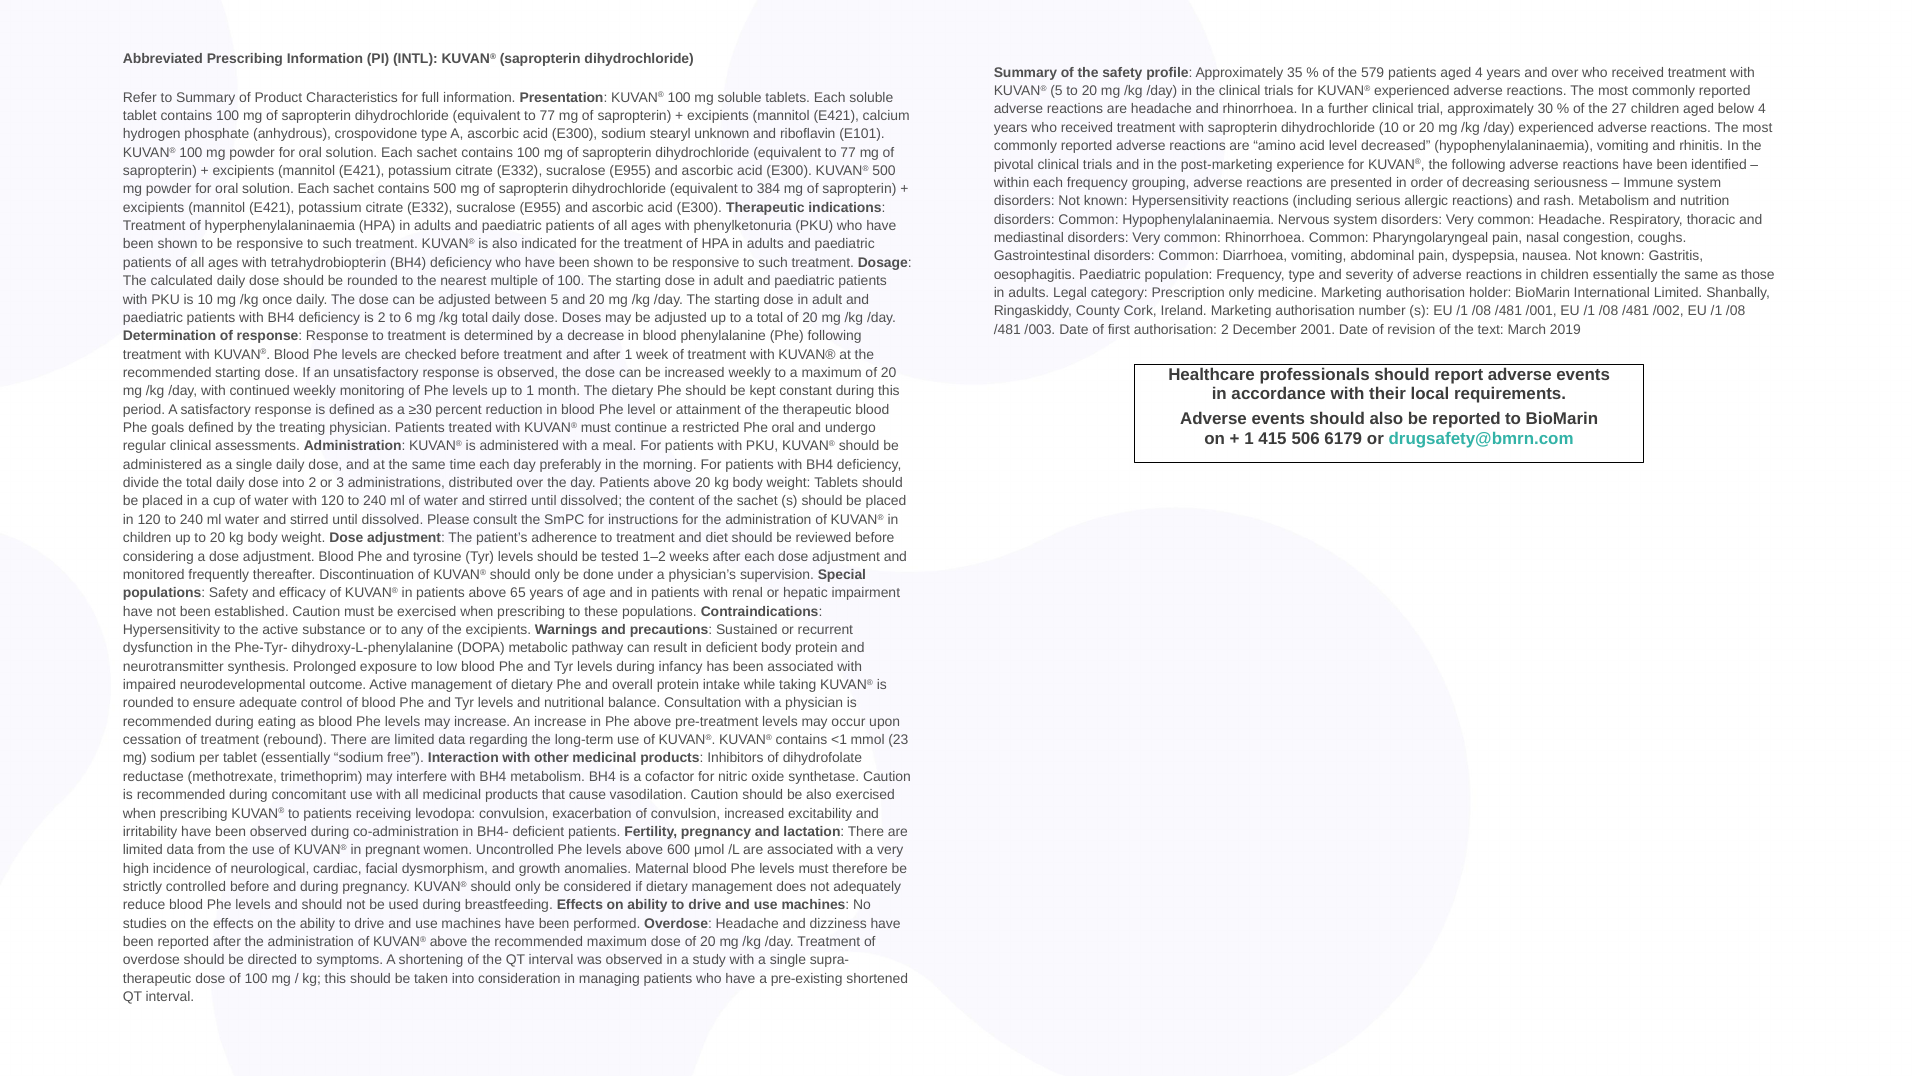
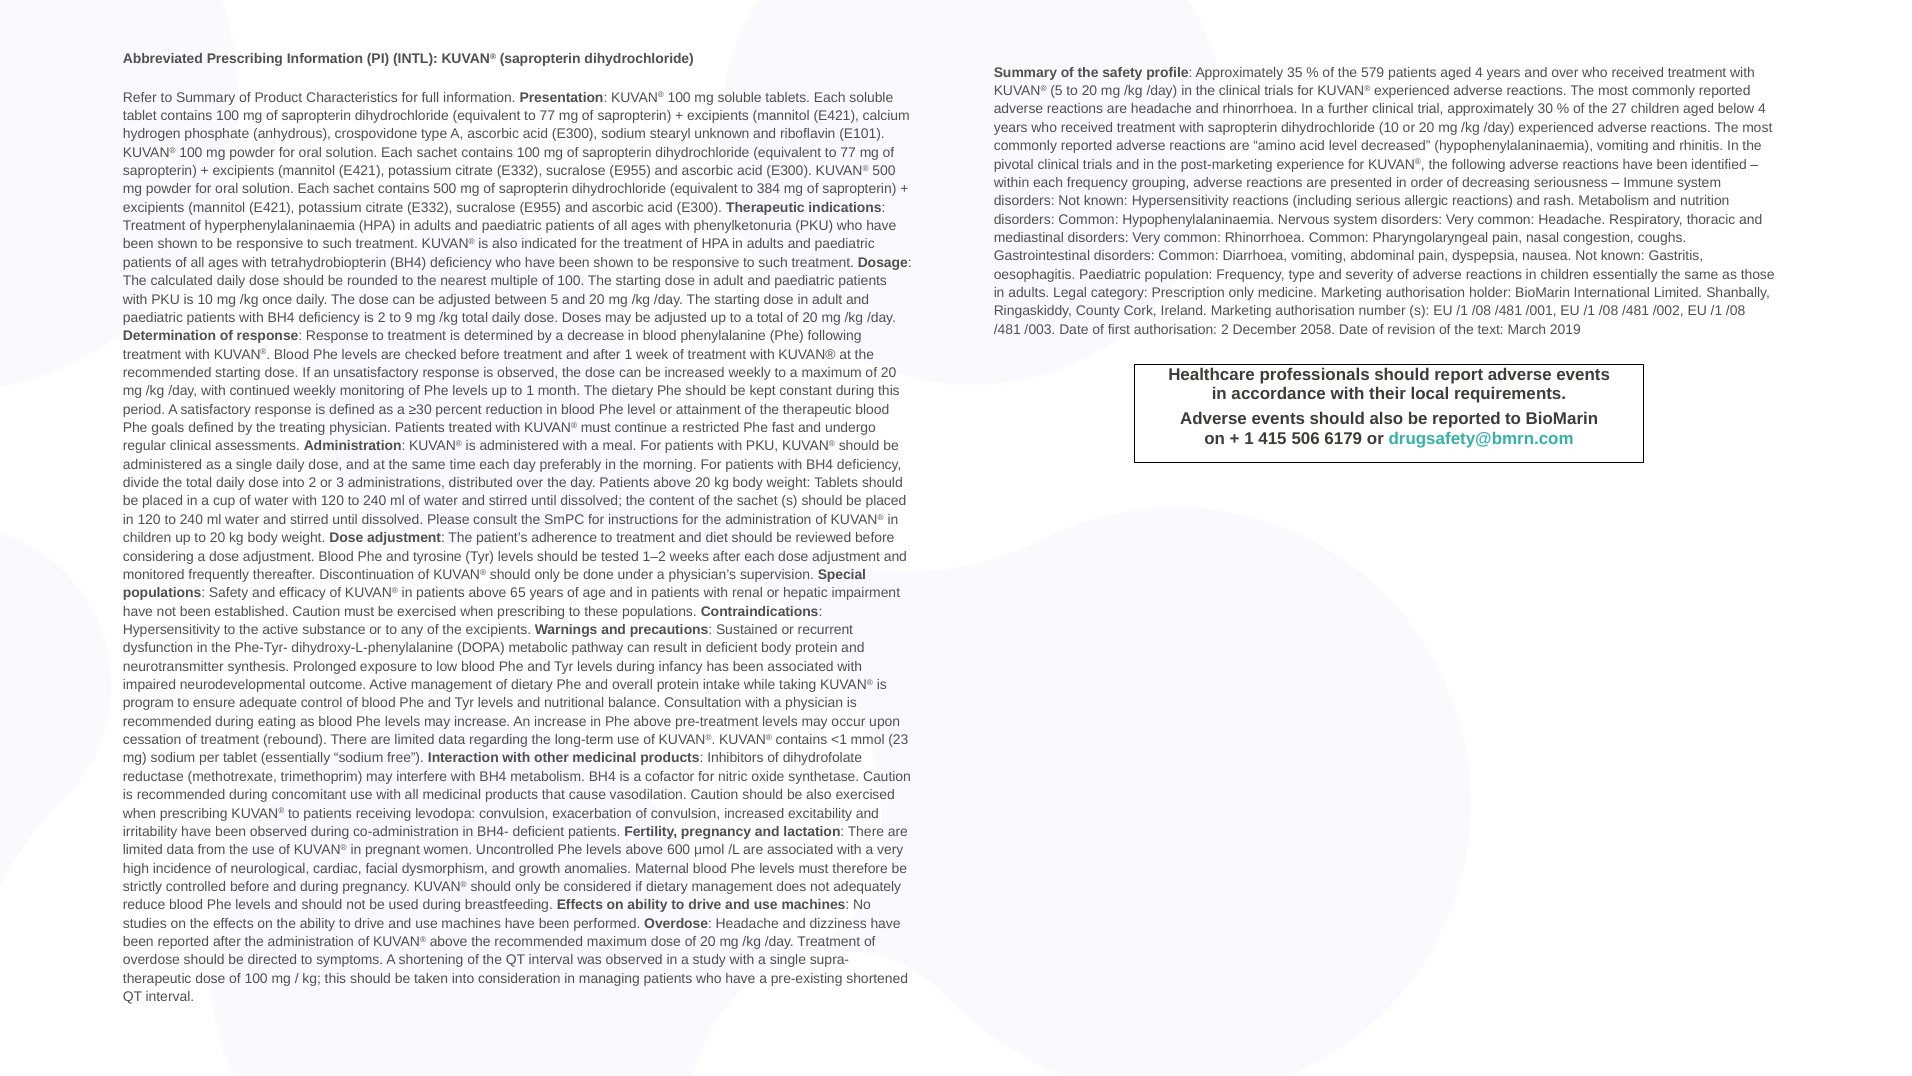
6: 6 -> 9
2001: 2001 -> 2058
Phe oral: oral -> fast
rounded at (148, 703): rounded -> program
